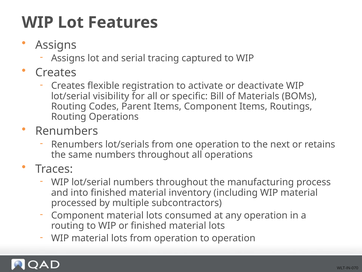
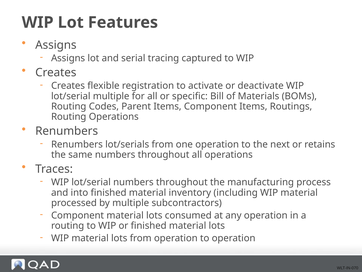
lot/serial visibility: visibility -> multiple
